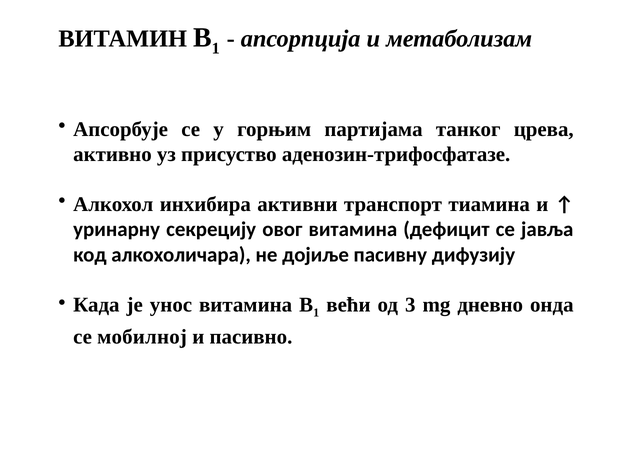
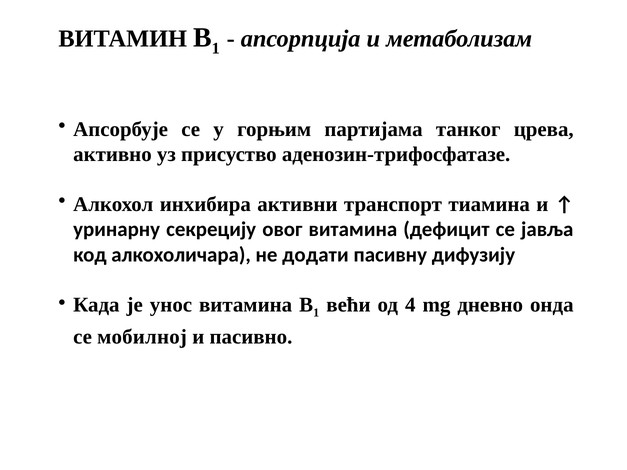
дојиље: дојиље -> додати
3: 3 -> 4
